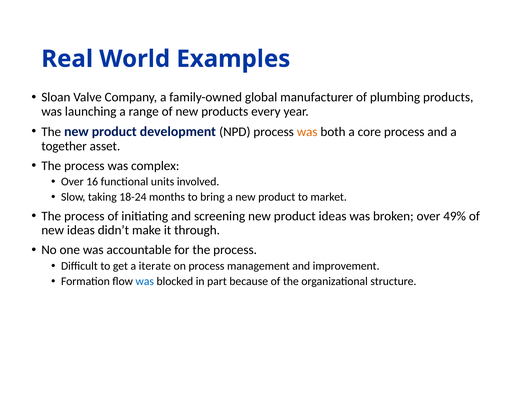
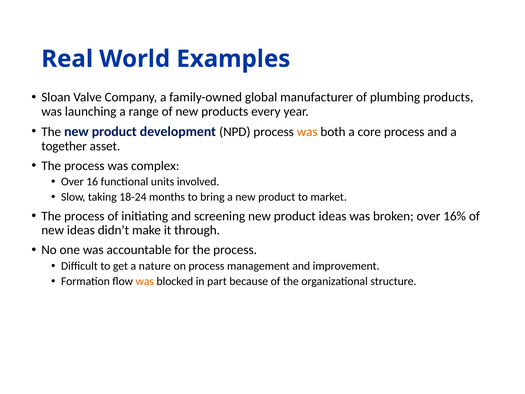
49%: 49% -> 16%
iterate: iterate -> nature
was at (145, 281) colour: blue -> orange
